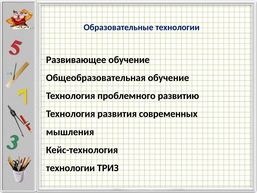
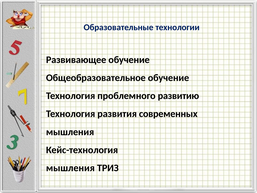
Общеобразовательная: Общеобразовательная -> Общеобразовательное
технологии at (70, 168): технологии -> мышления
